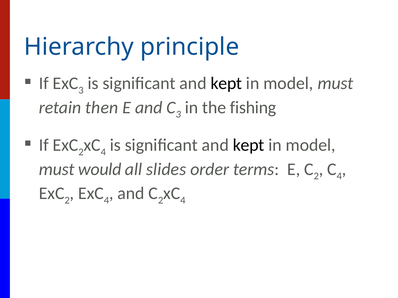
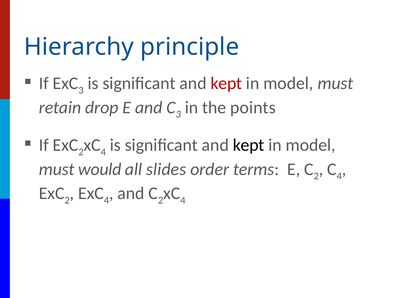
kept at (226, 83) colour: black -> red
then: then -> drop
fishing: fishing -> points
